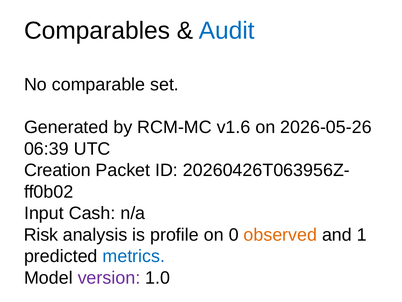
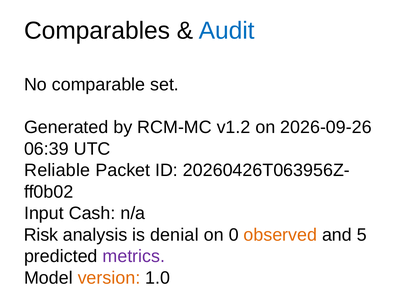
v1.6: v1.6 -> v1.2
2026-05-26: 2026-05-26 -> 2026-09-26
Creation: Creation -> Reliable
profile: profile -> denial
1: 1 -> 5
metrics colour: blue -> purple
version colour: purple -> orange
